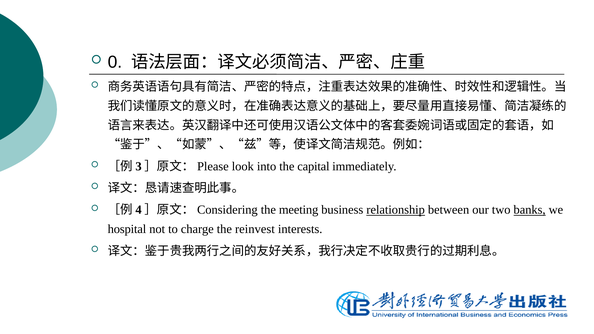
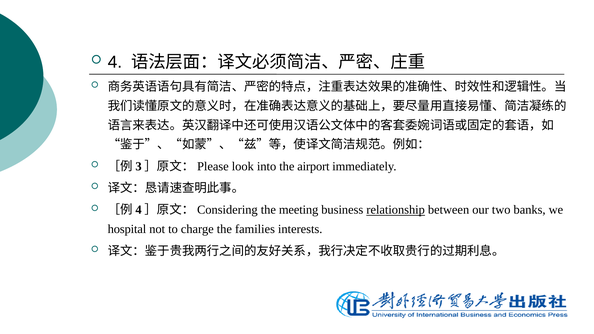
0: 0 -> 4
capital: capital -> airport
banks underline: present -> none
reinvest: reinvest -> families
